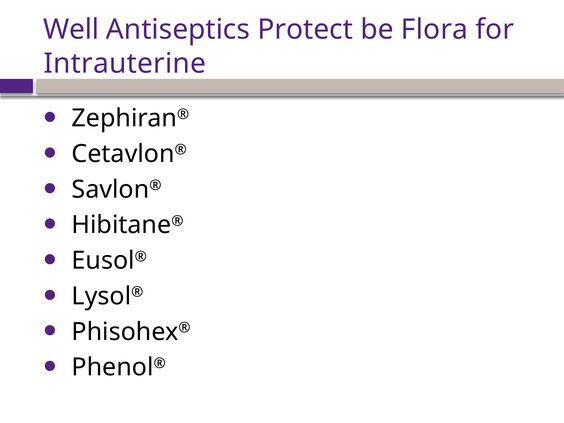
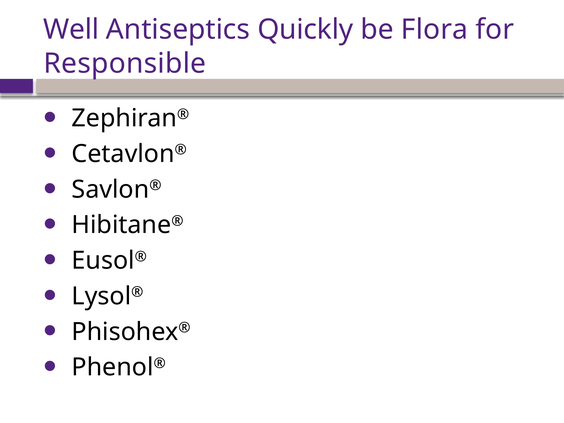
Protect: Protect -> Quickly
Intrauterine: Intrauterine -> Responsible
